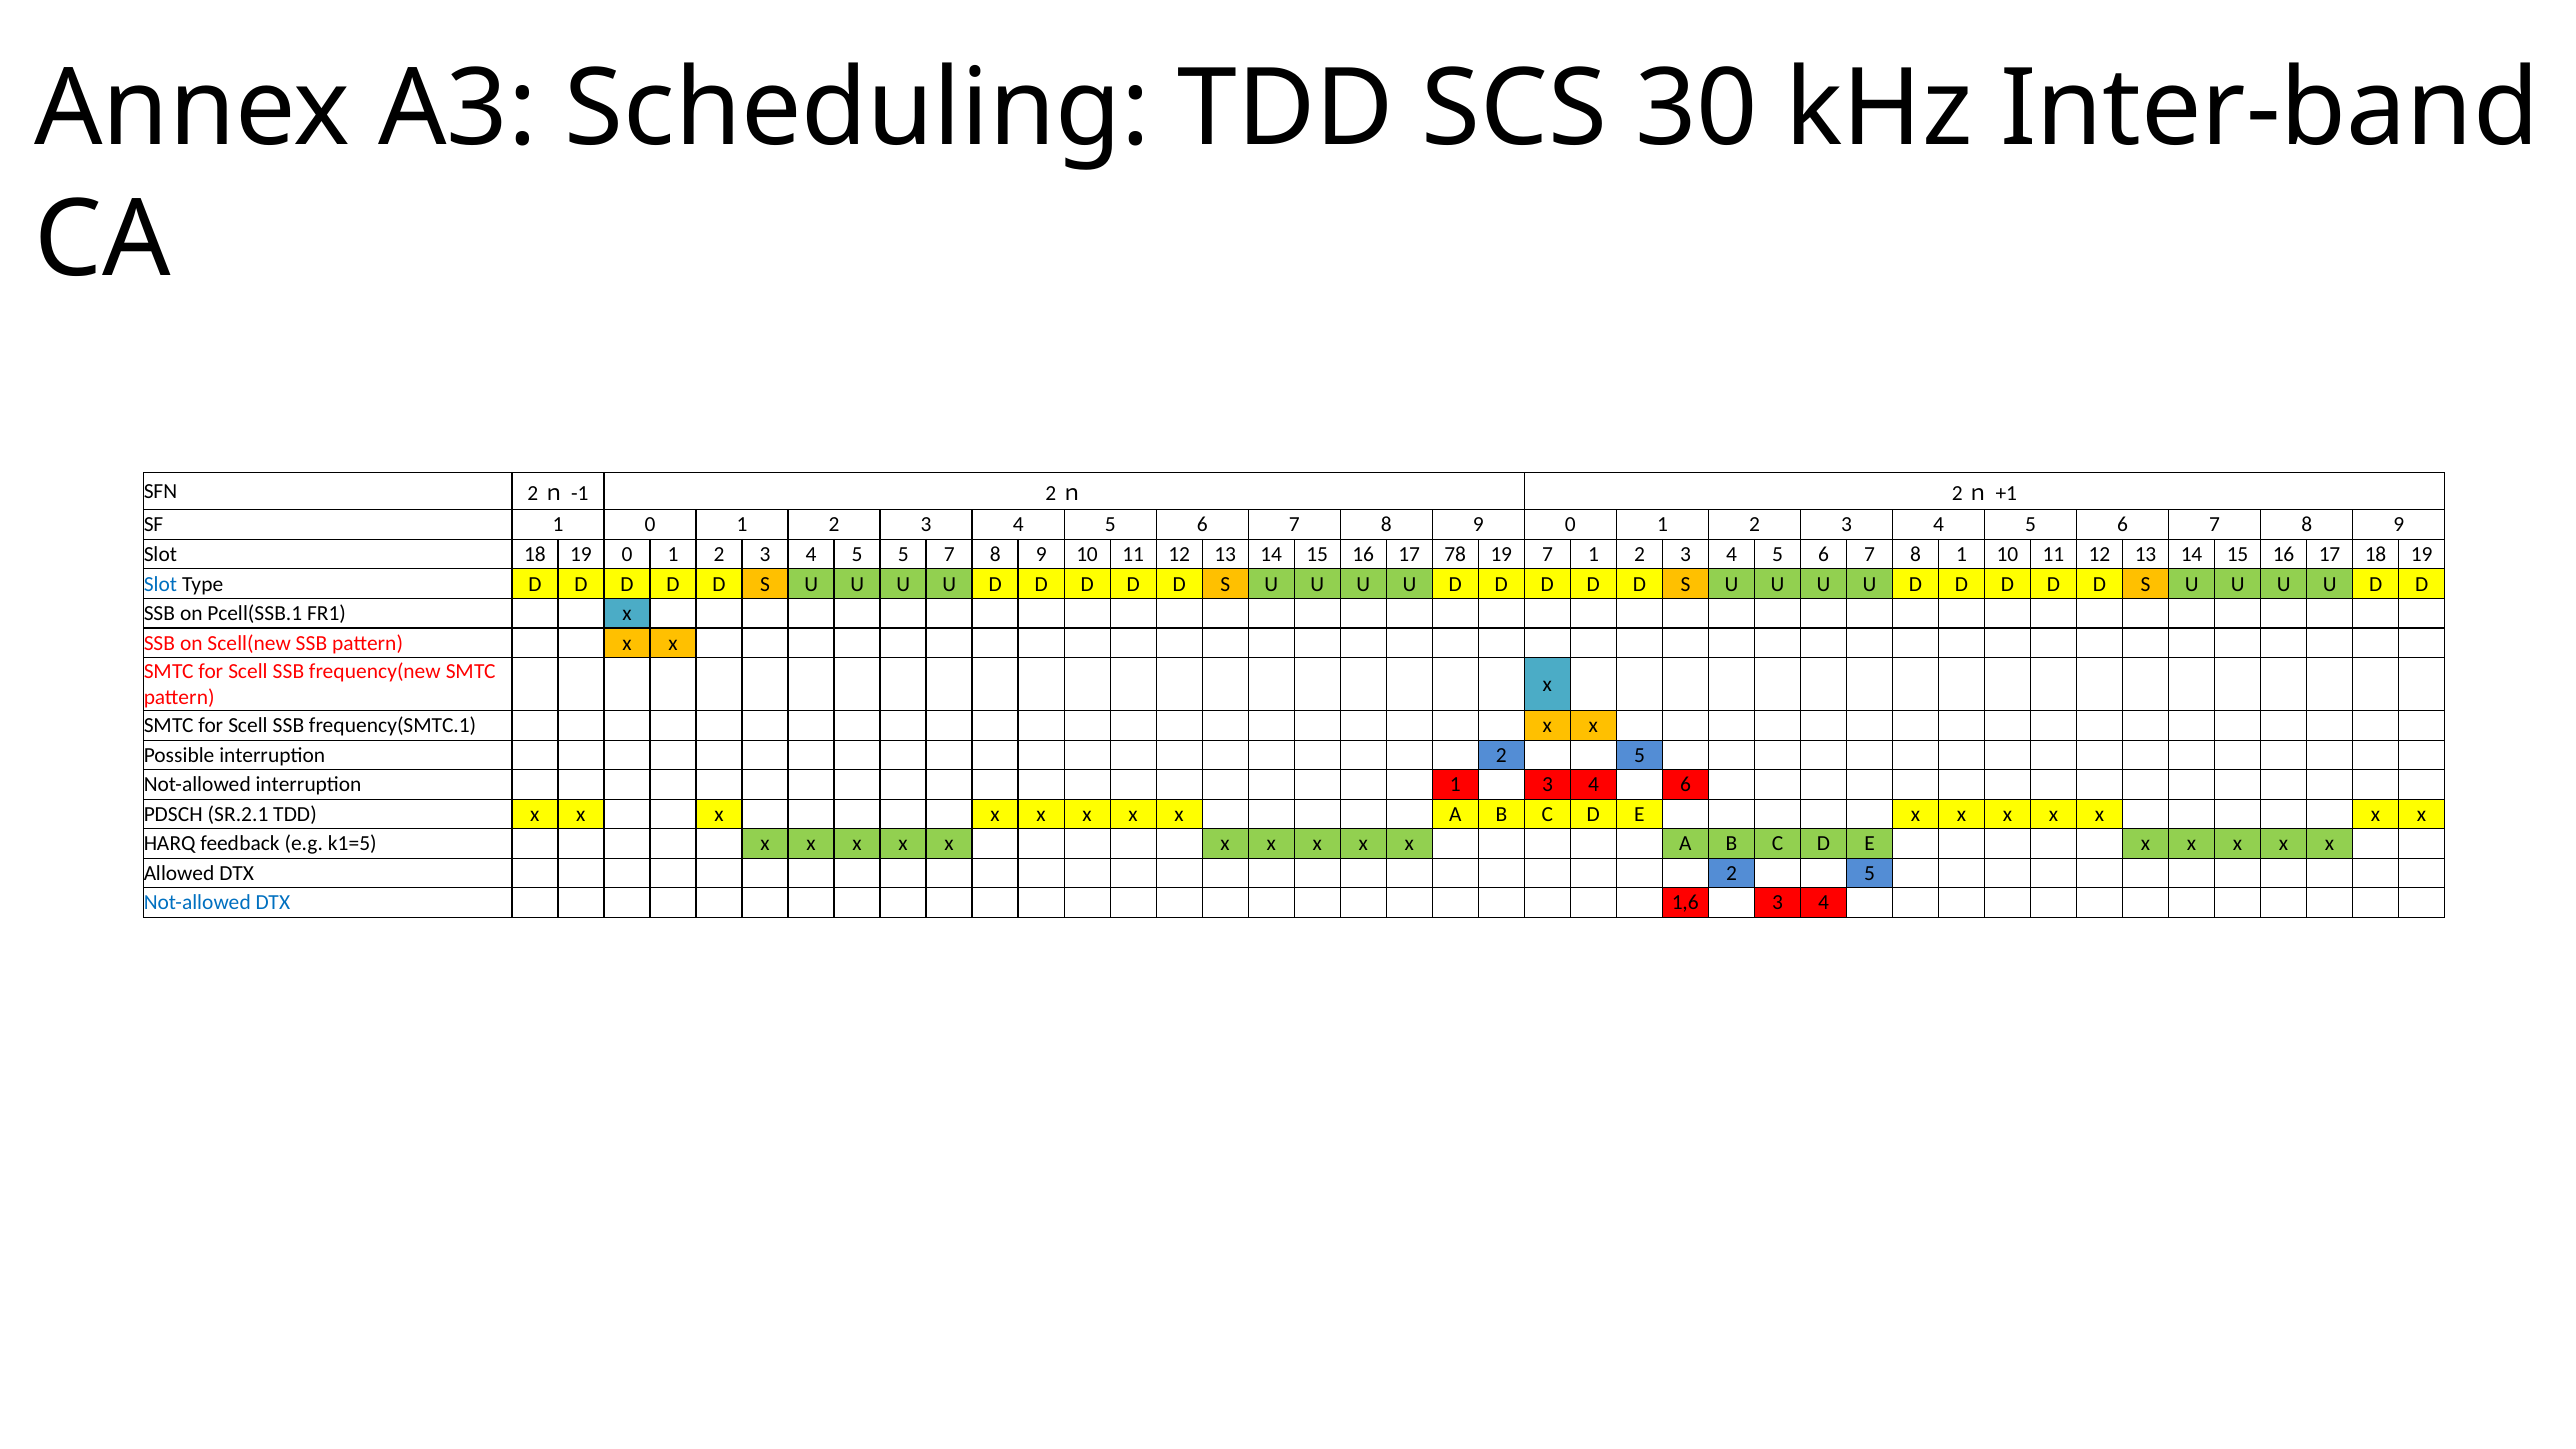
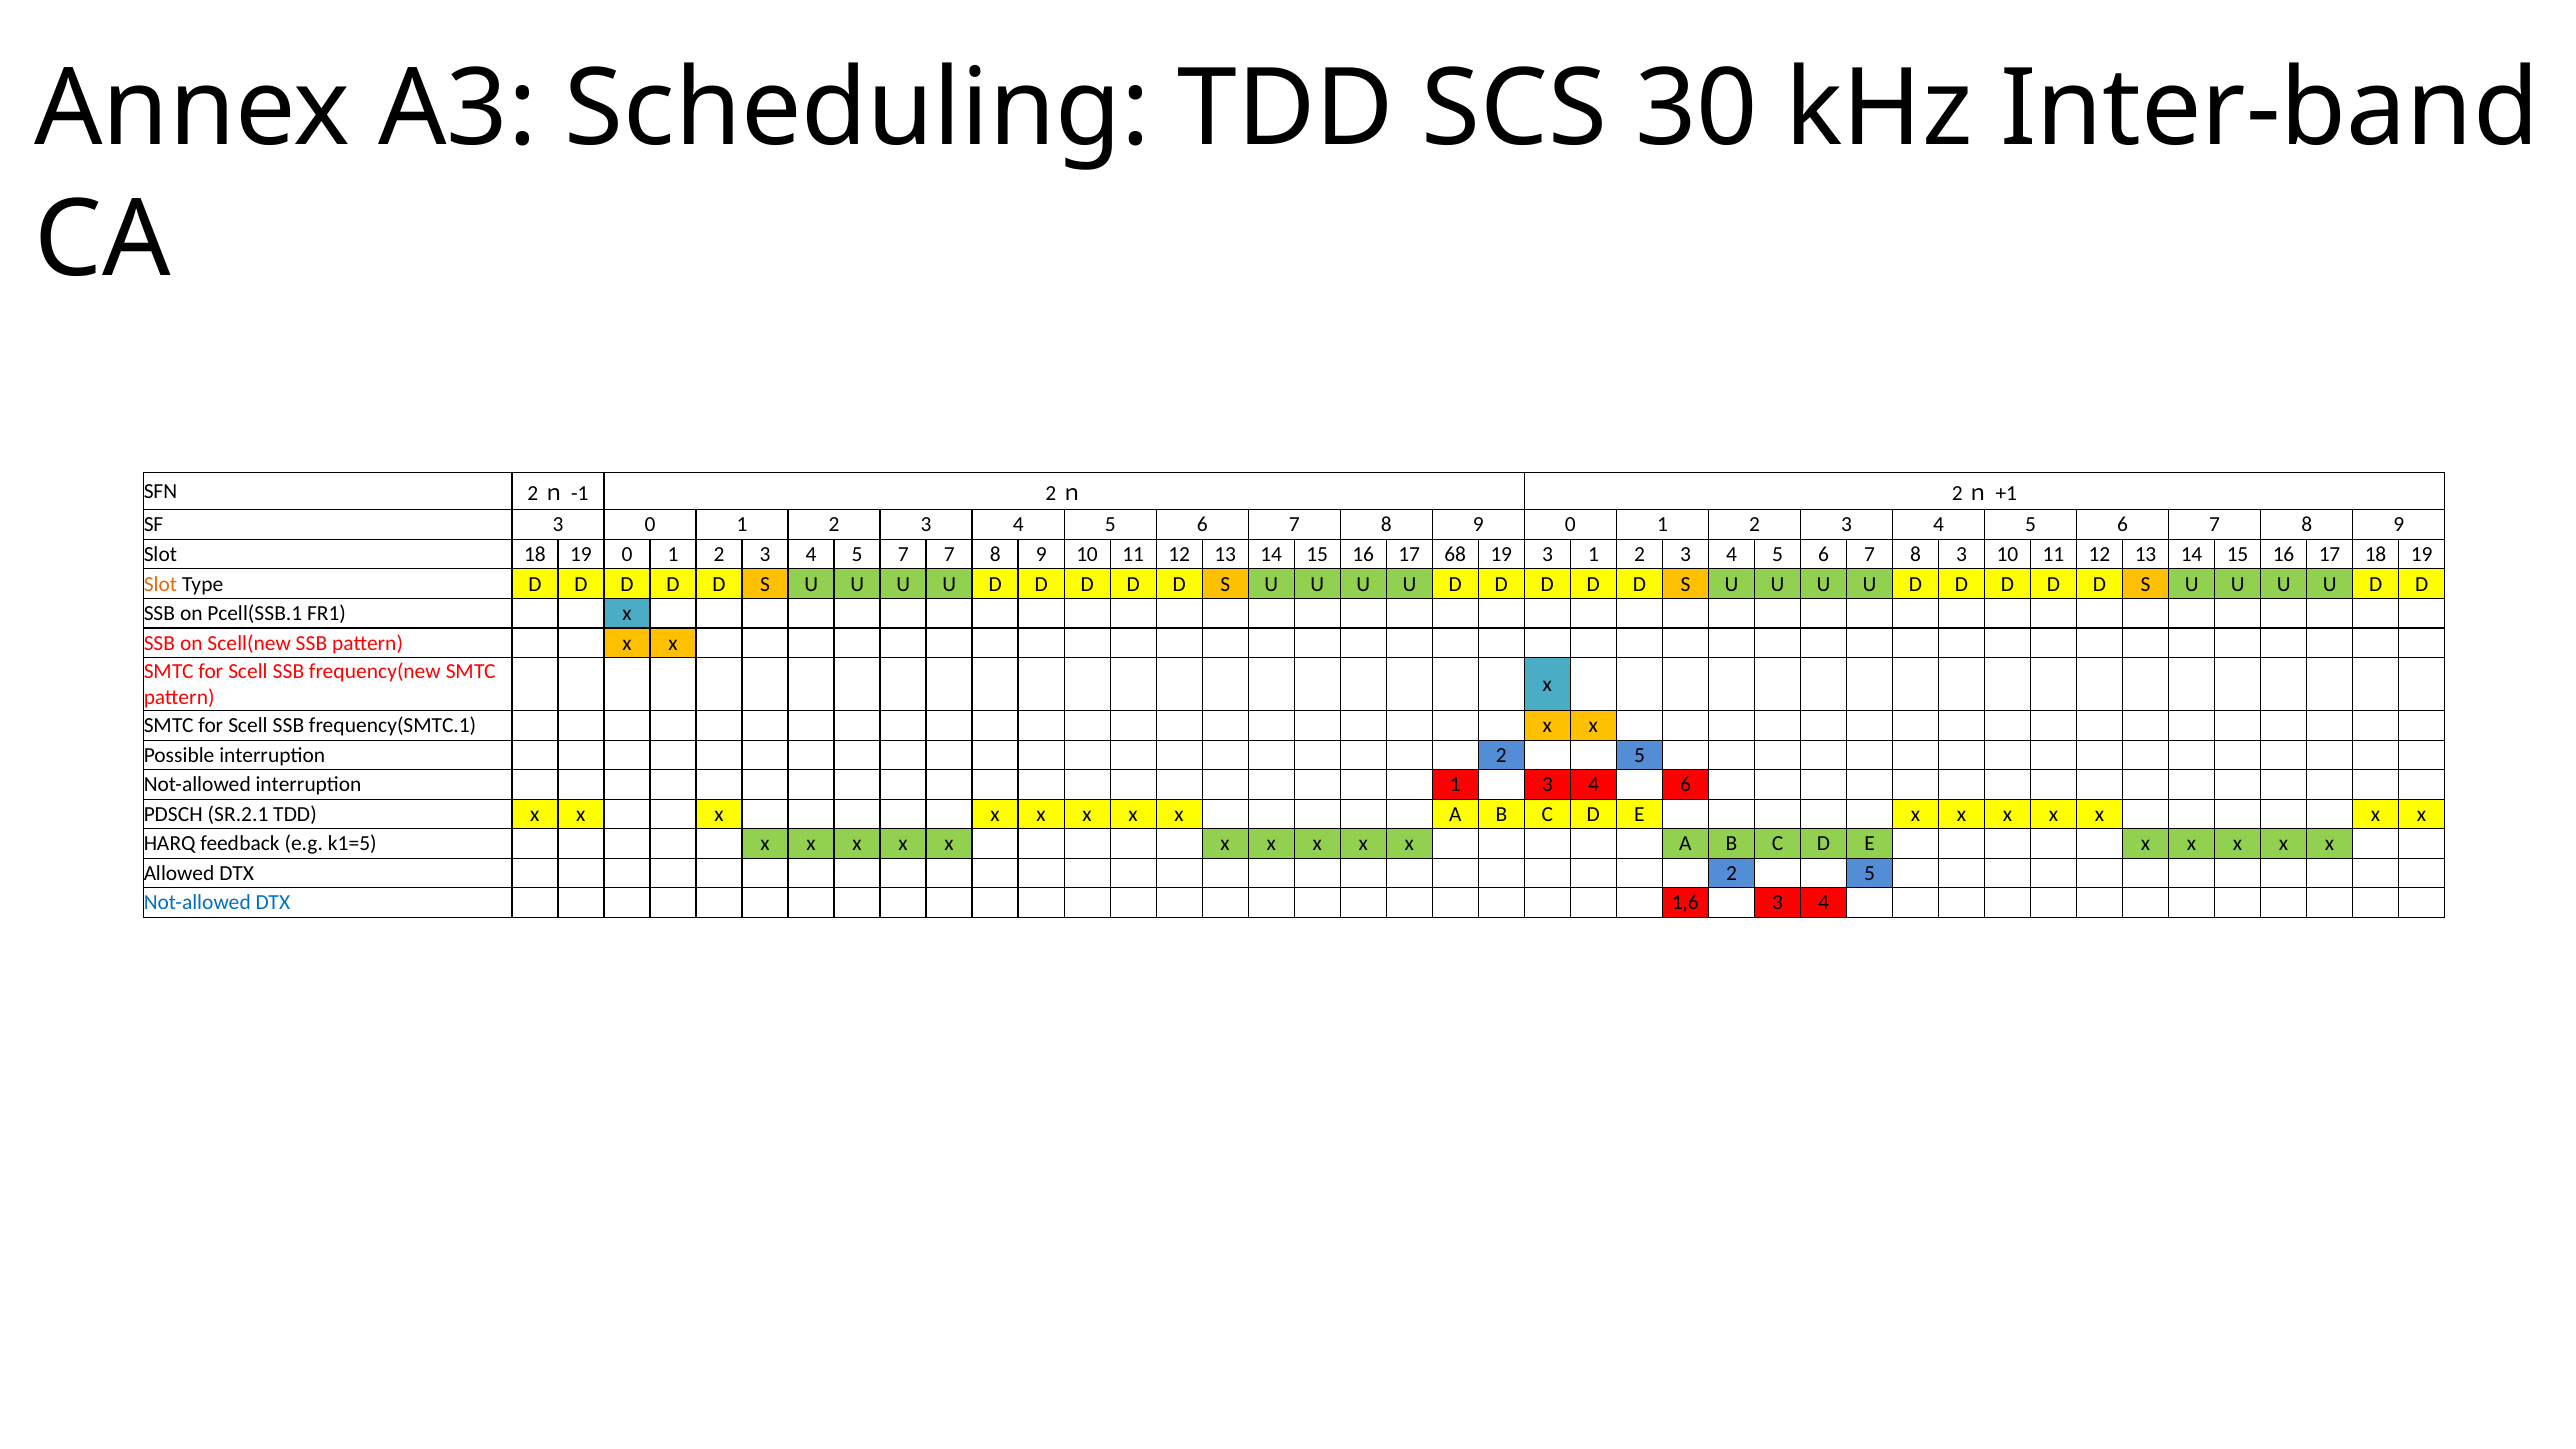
SF 1: 1 -> 3
5 5: 5 -> 7
78: 78 -> 68
19 7: 7 -> 3
8 1: 1 -> 3
Slot at (160, 584) colour: blue -> orange
